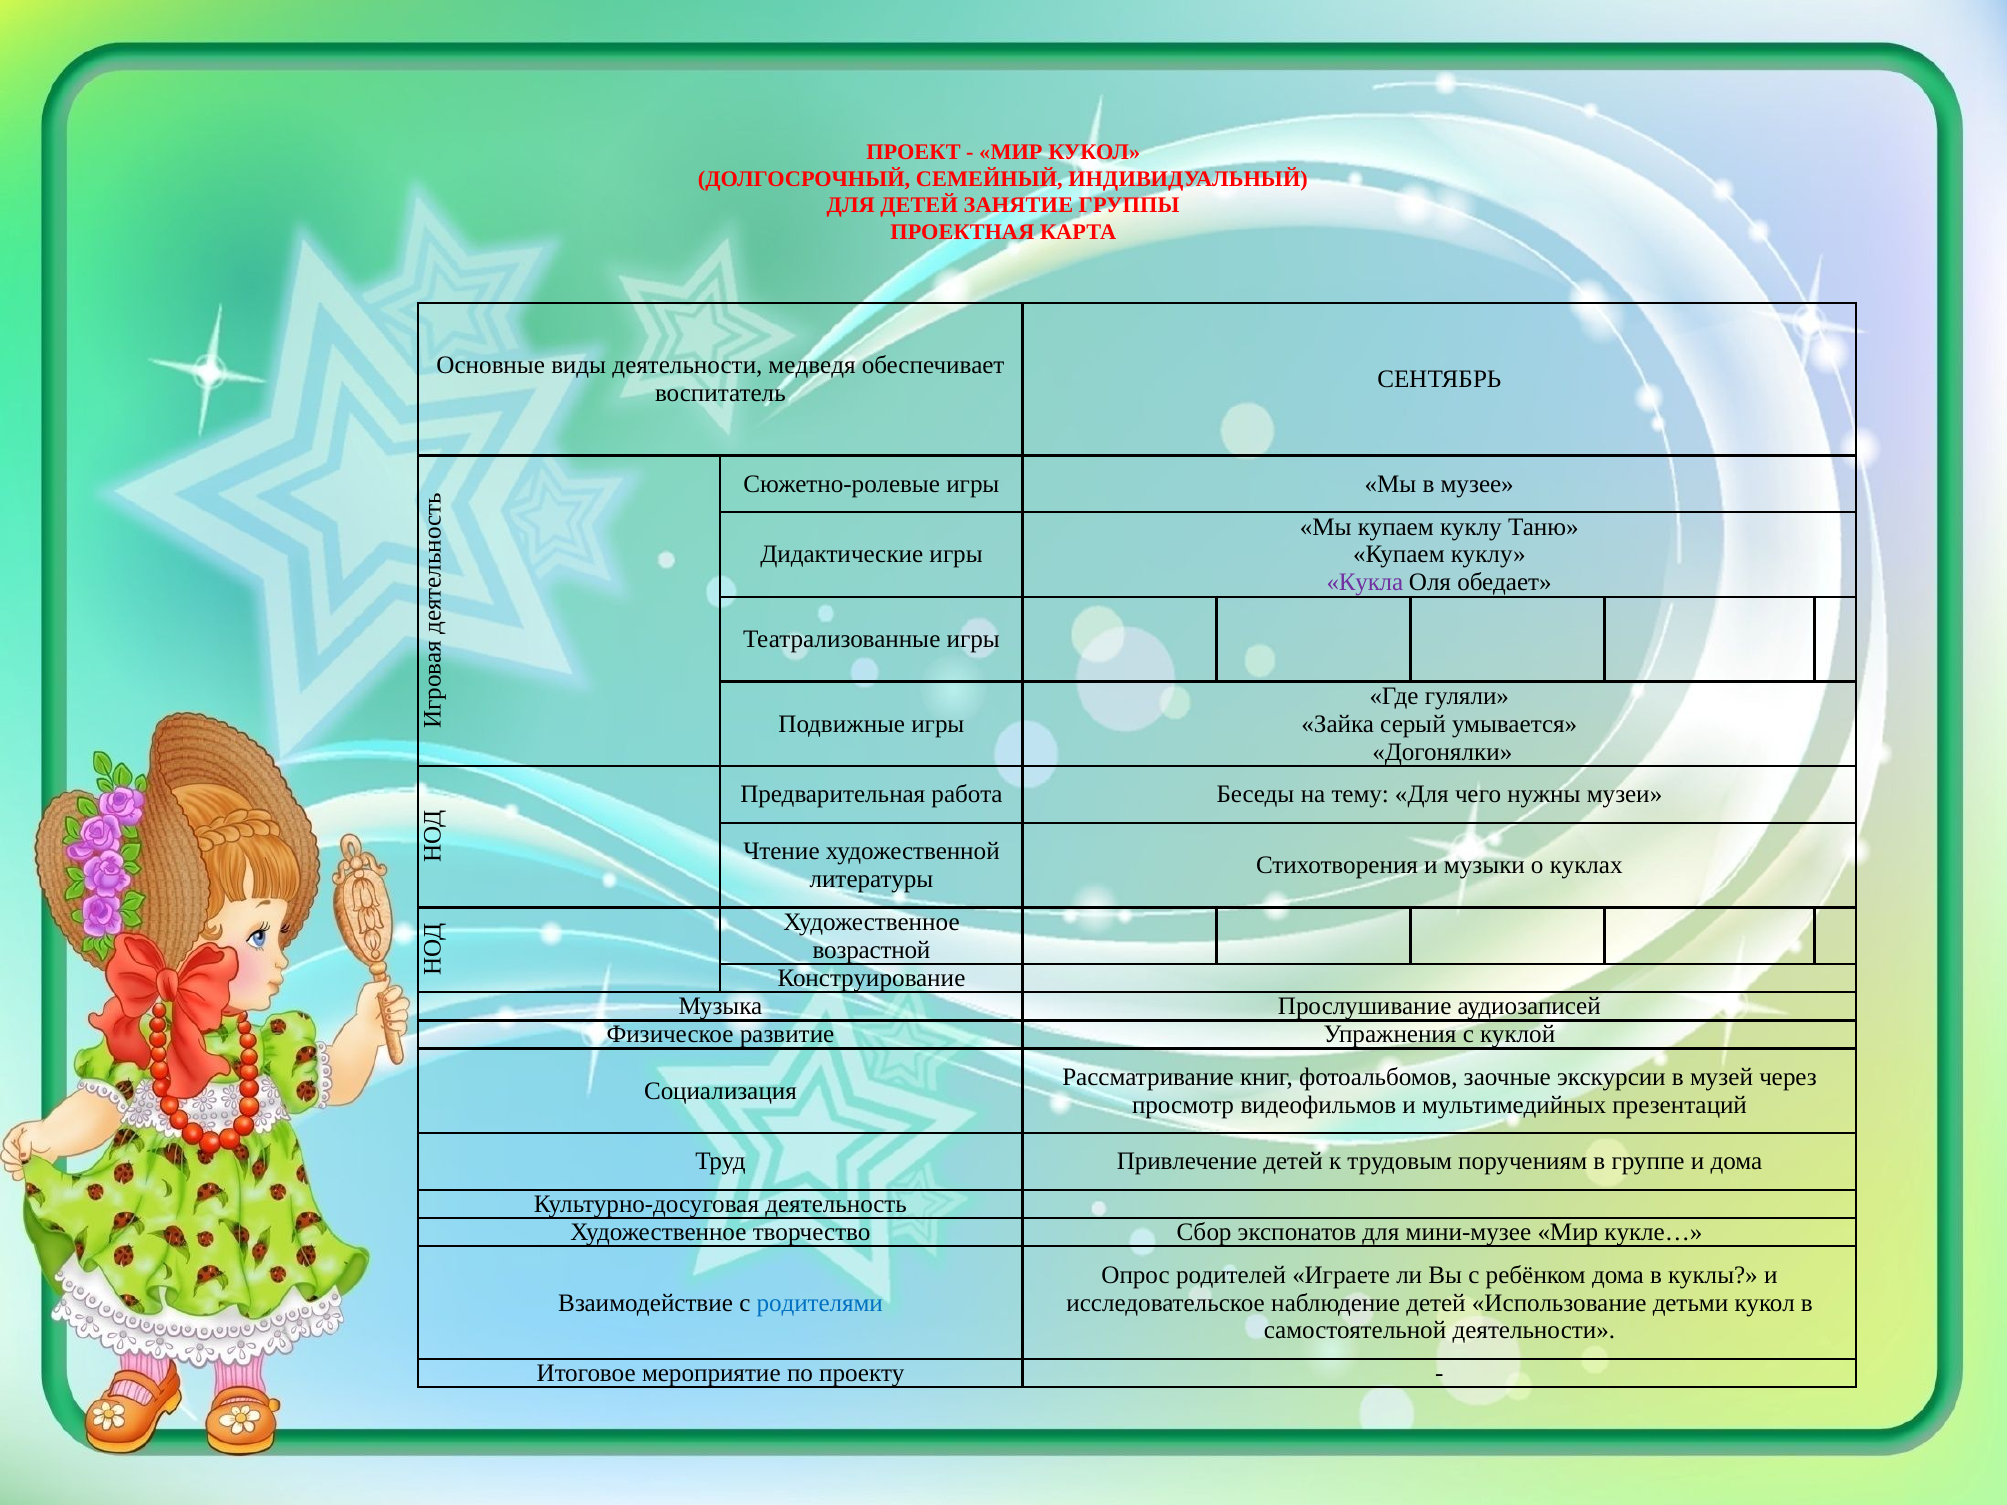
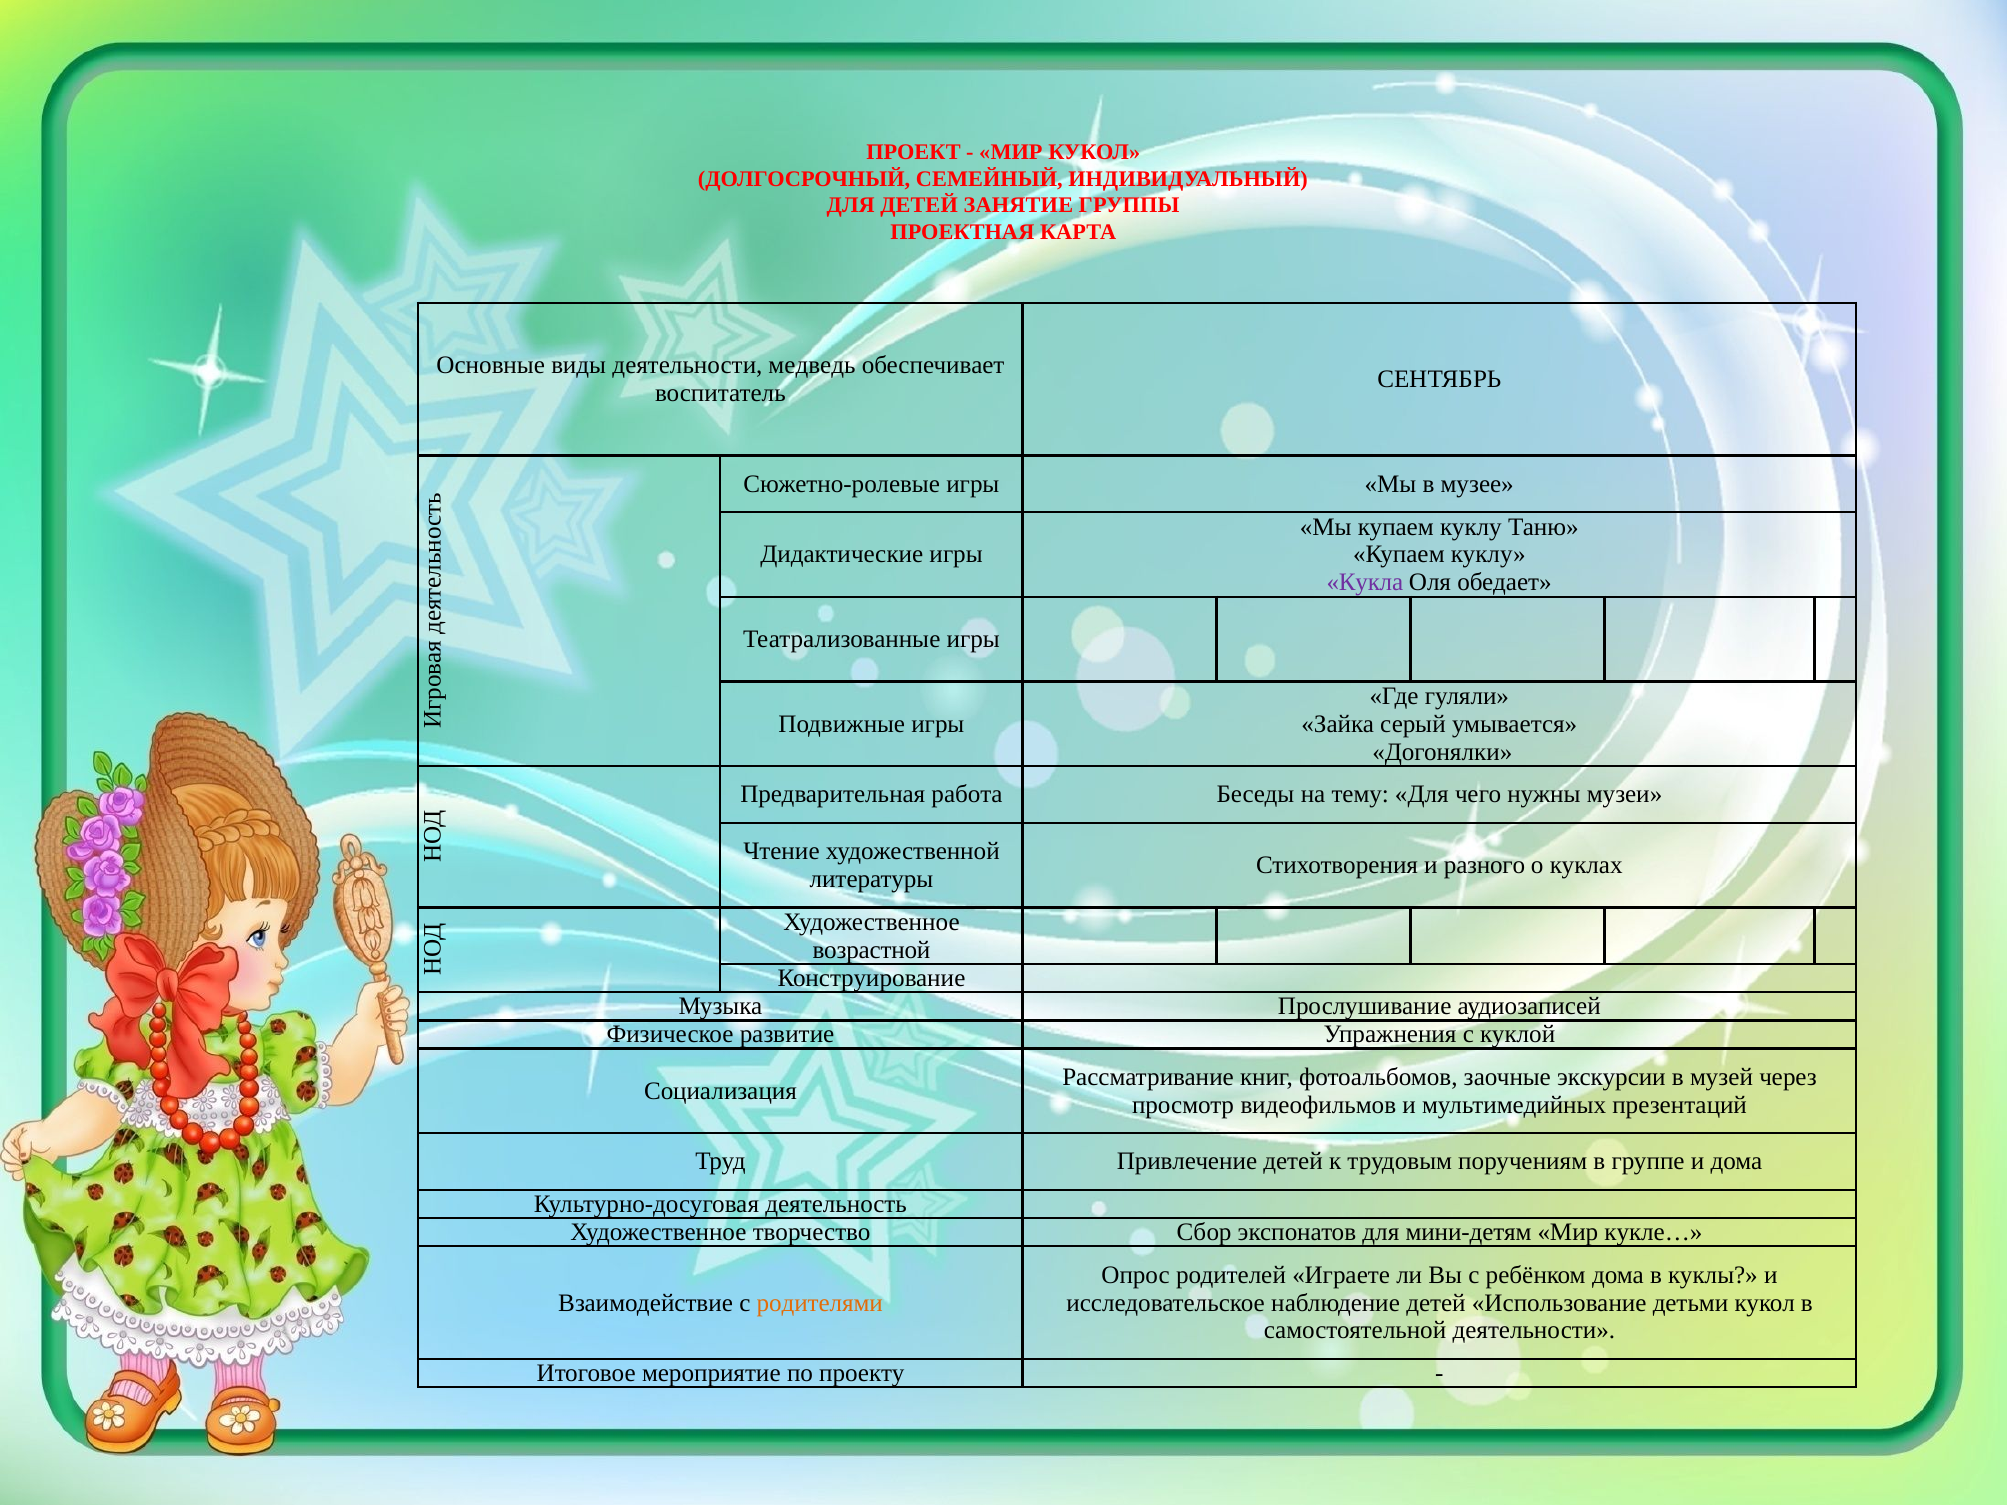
медведя: медведя -> медведь
музыки: музыки -> разного
мини-музее: мини-музее -> мини-детям
родителями colour: blue -> orange
